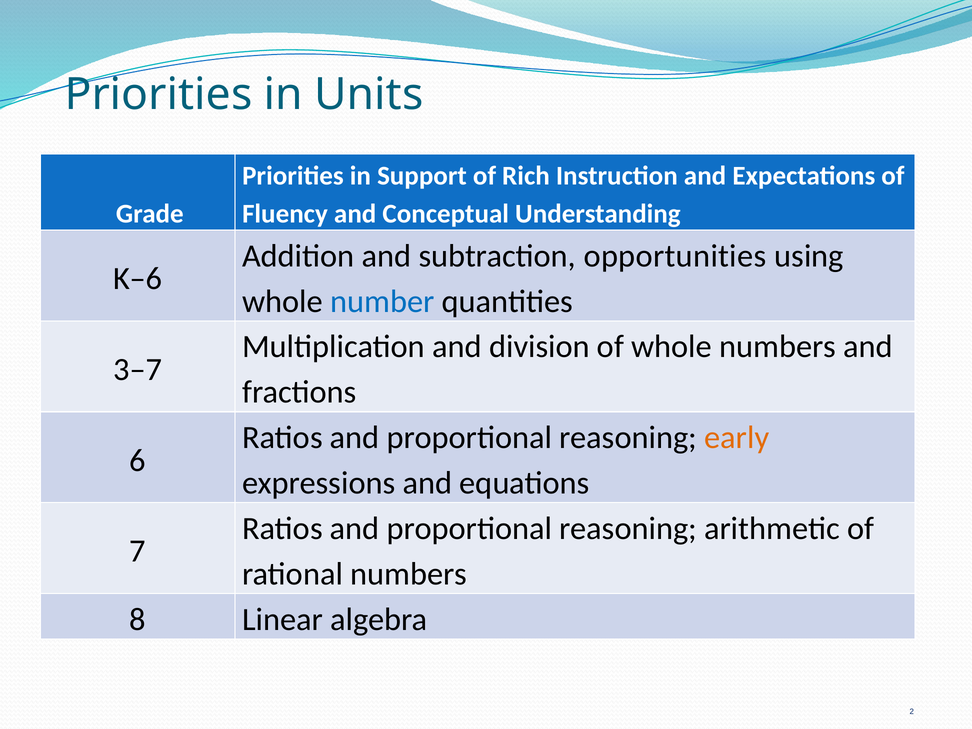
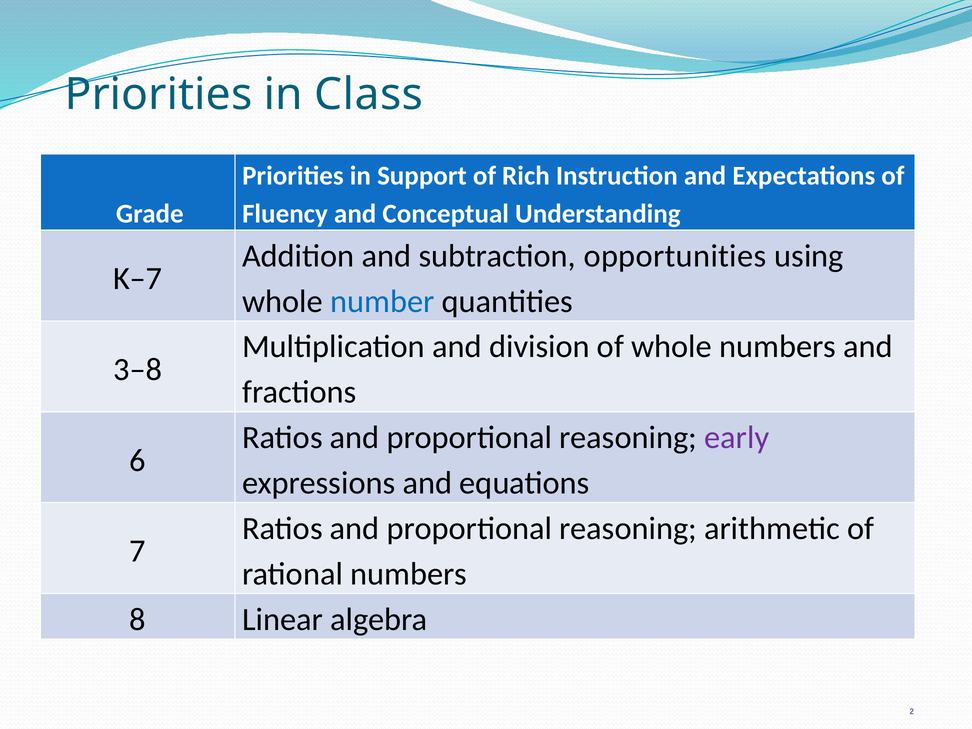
Units: Units -> Class
K–6: K–6 -> K–7
3–7: 3–7 -> 3–8
early colour: orange -> purple
